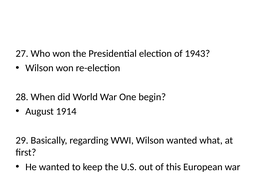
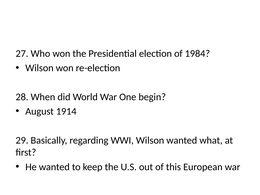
1943: 1943 -> 1984
